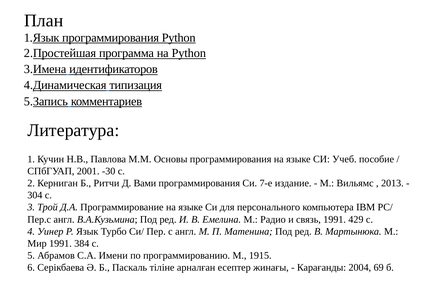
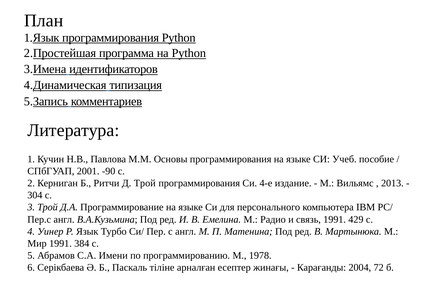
-30: -30 -> -90
Д Вами: Вами -> Трой
7-е: 7-е -> 4-е
1915: 1915 -> 1978
69: 69 -> 72
